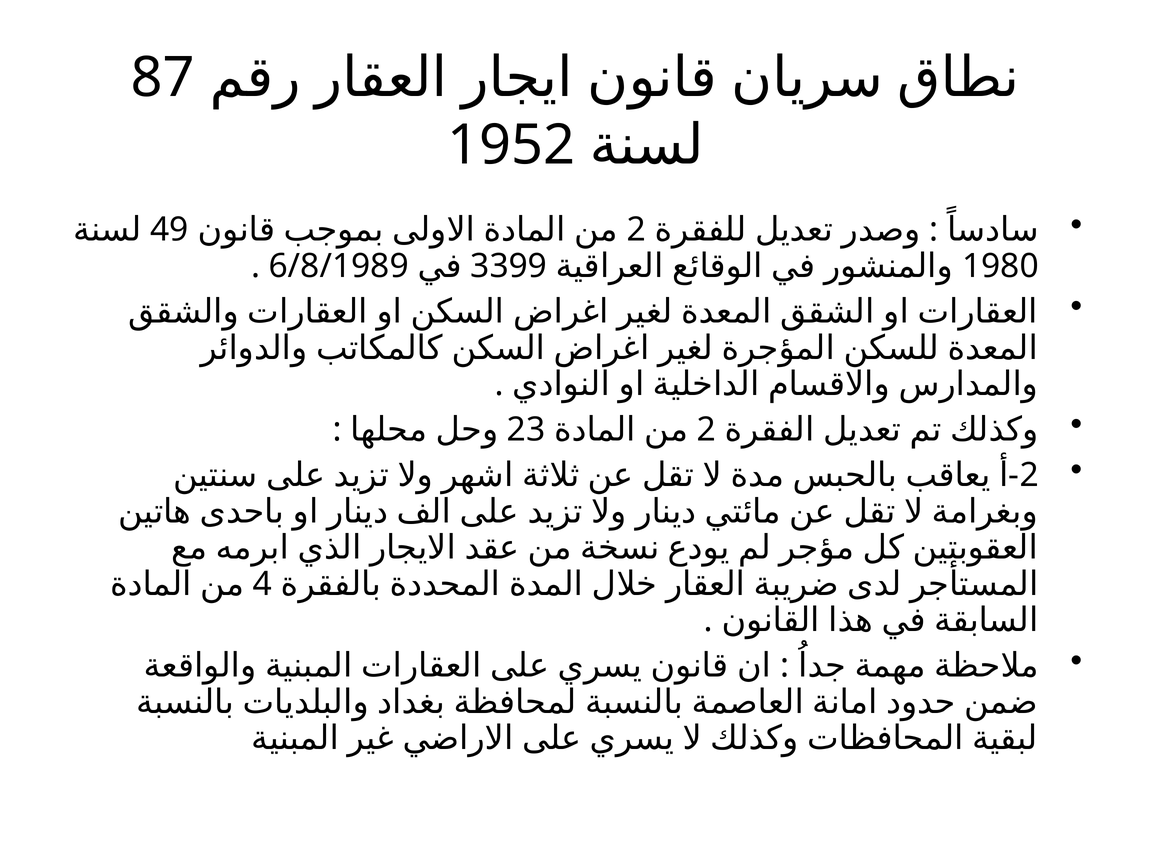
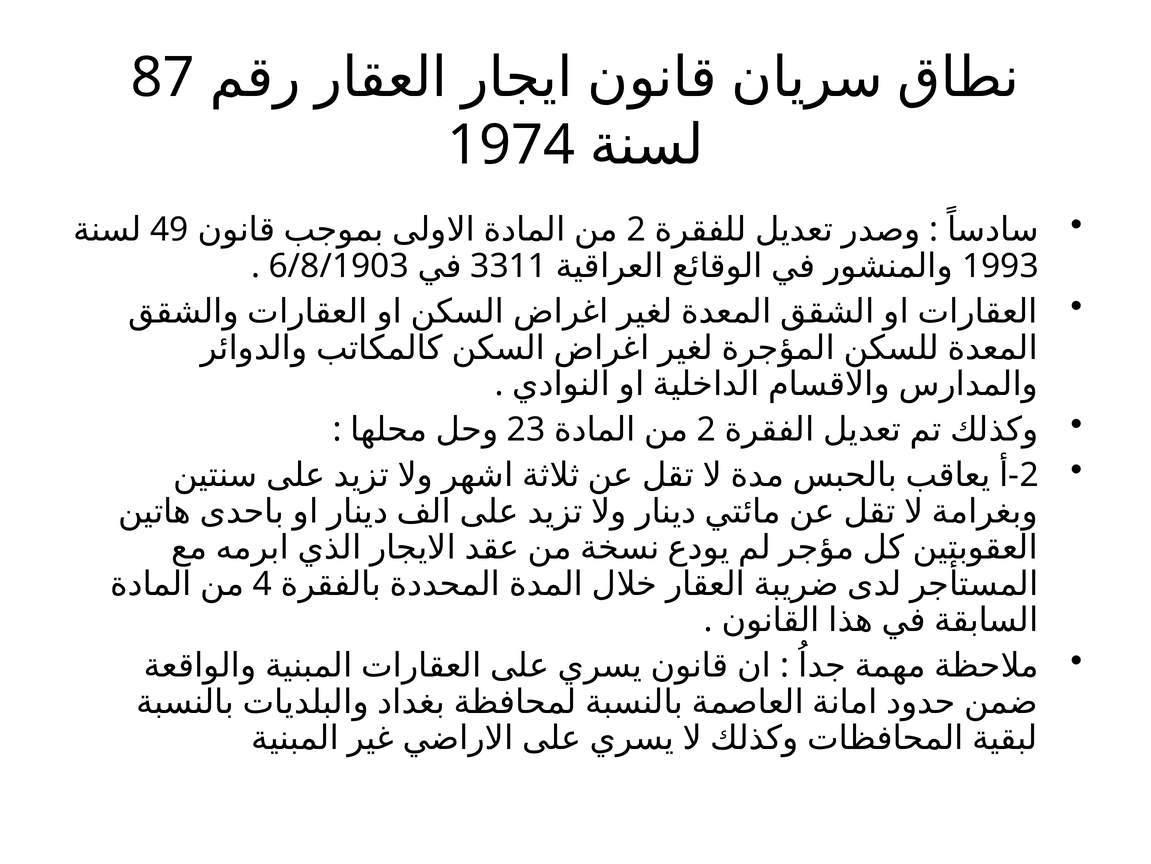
1952: 1952 -> 1974
6/8/1989: 6/8/1989 -> 6/8/1903
3399: 3399 -> 3311
1980: 1980 -> 1993
